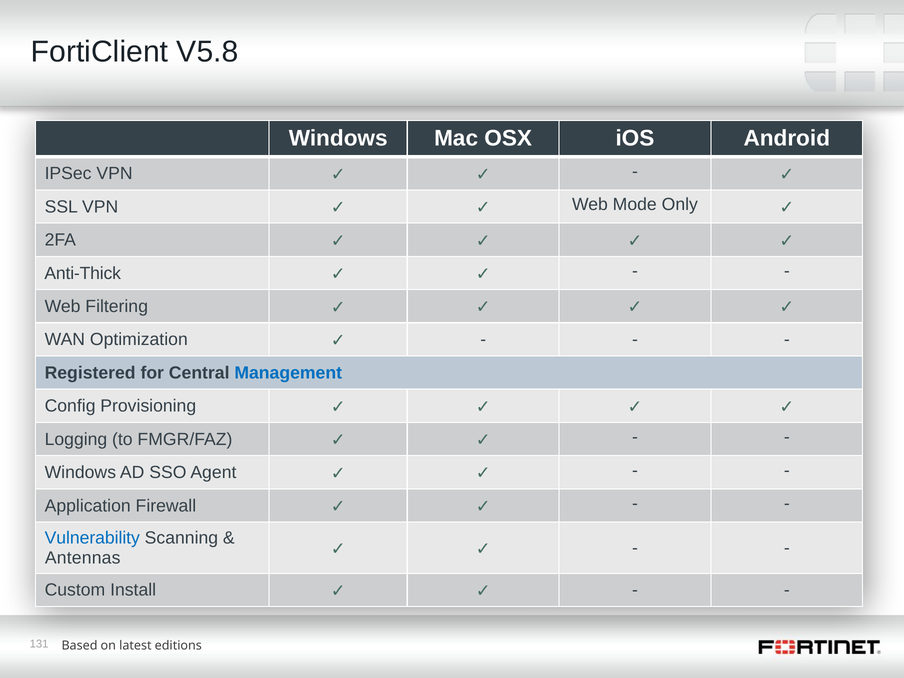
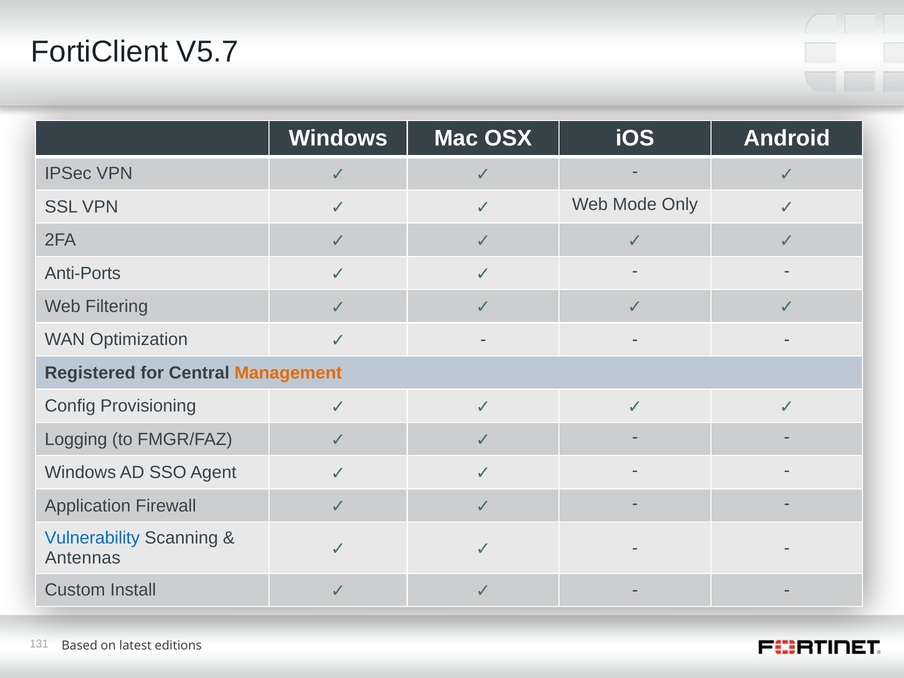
V5.8: V5.8 -> V5.7
Anti-Thick: Anti-Thick -> Anti-Ports
Management colour: blue -> orange
